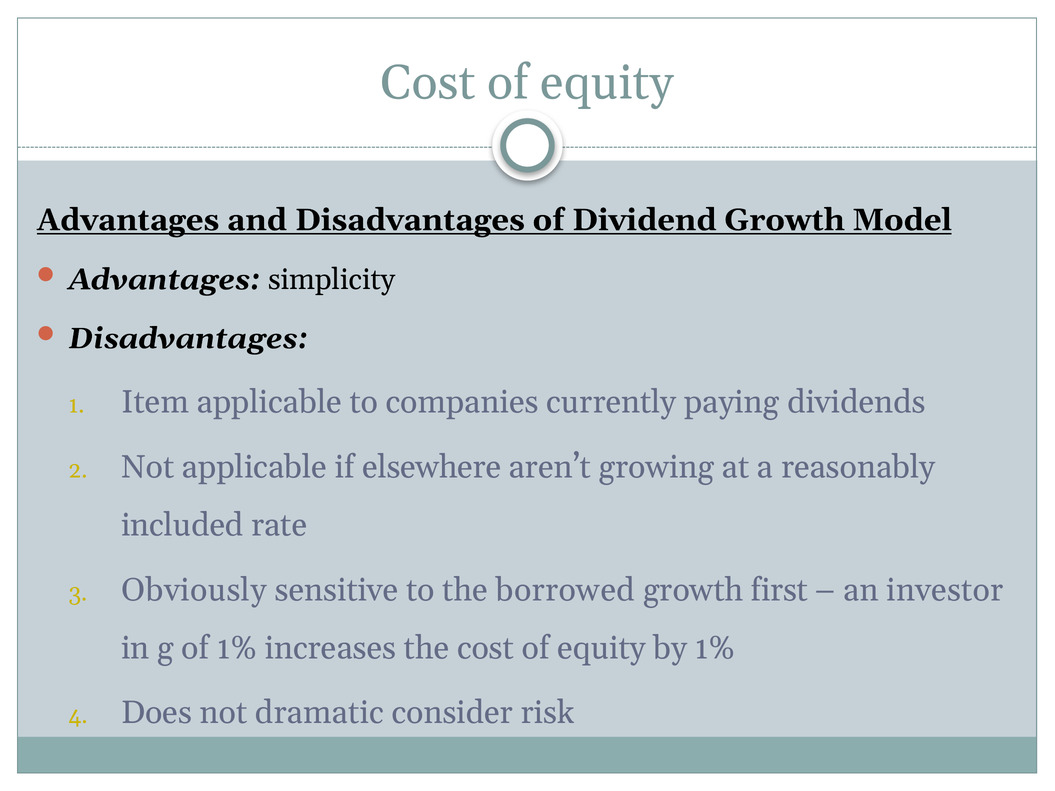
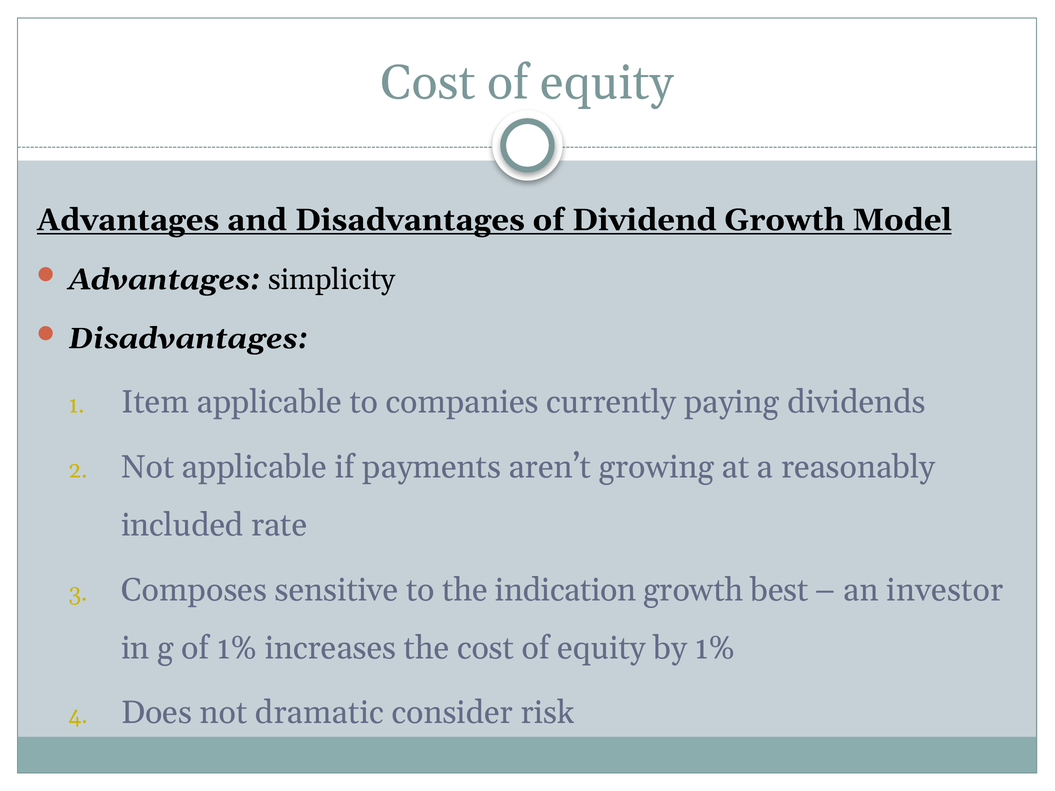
elsewhere: elsewhere -> payments
Obviously: Obviously -> Composes
borrowed: borrowed -> indication
first: first -> best
